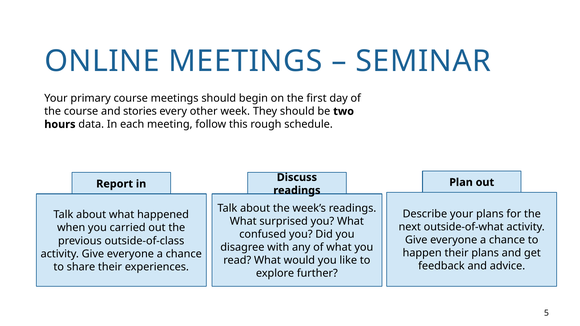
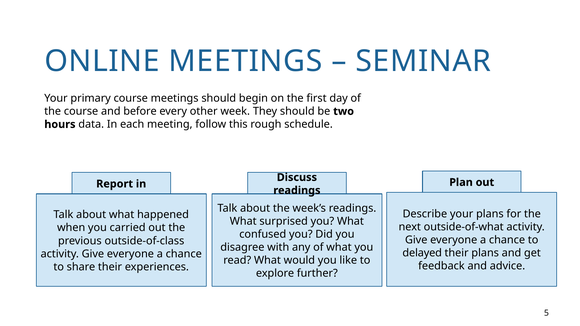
stories: stories -> before
happen: happen -> delayed
